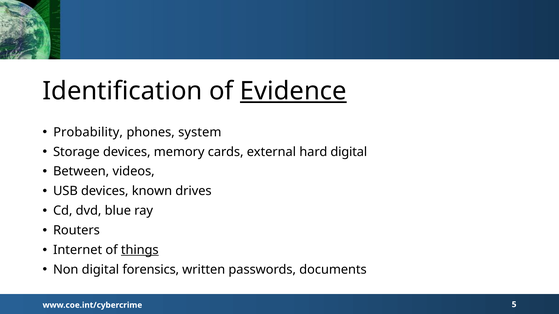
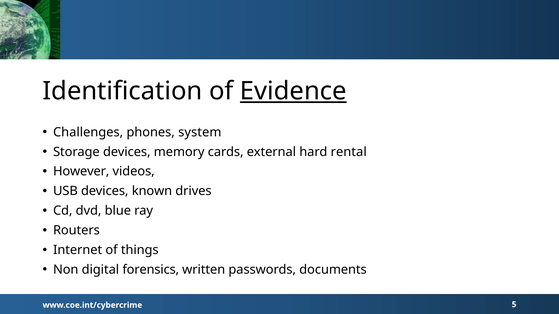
Probability: Probability -> Challenges
hard digital: digital -> rental
Between: Between -> However
things underline: present -> none
